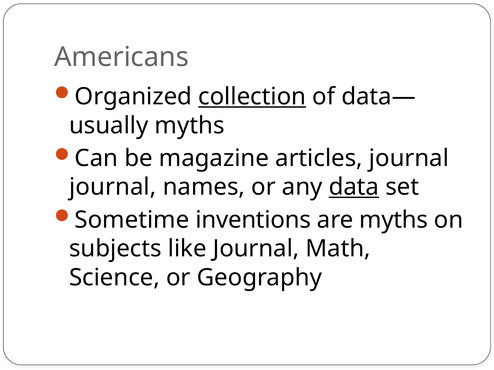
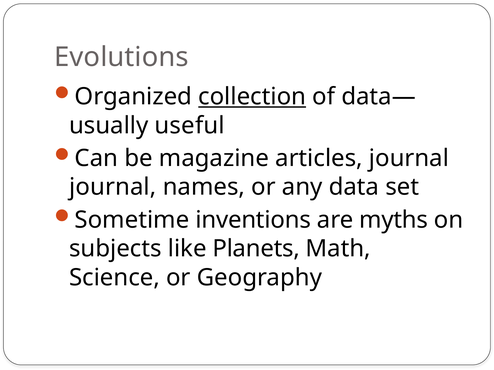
Americans: Americans -> Evolutions
myths at (190, 126): myths -> useful
data underline: present -> none
like Journal: Journal -> Planets
